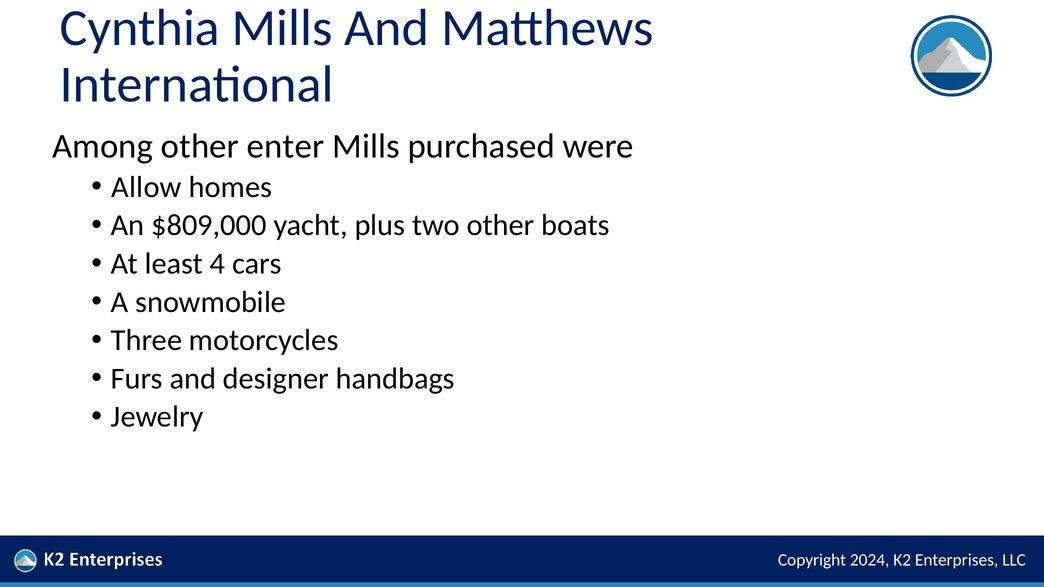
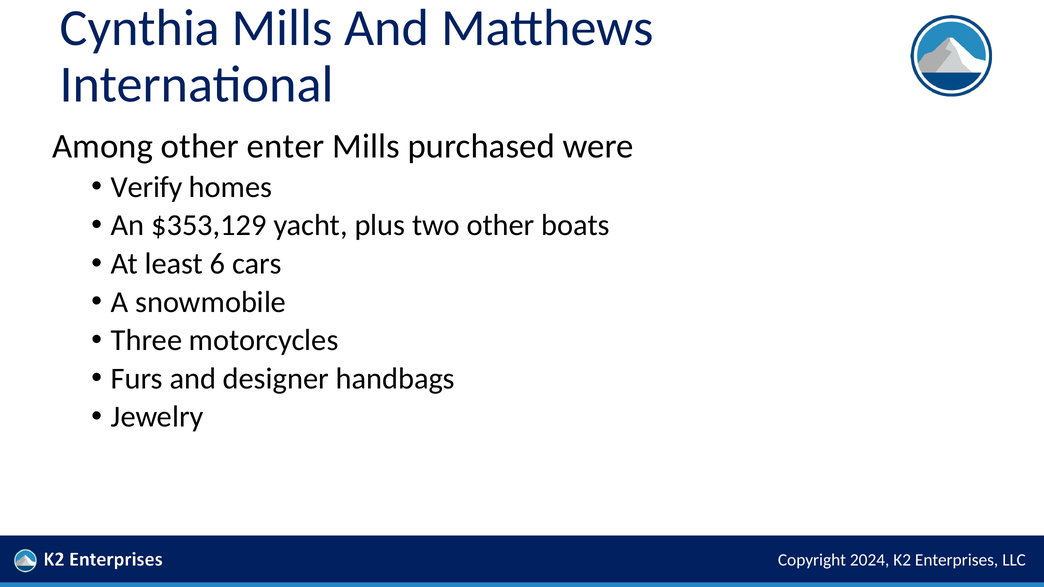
Allow: Allow -> Verify
$809,000: $809,000 -> $353,129
4: 4 -> 6
